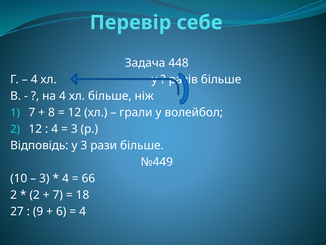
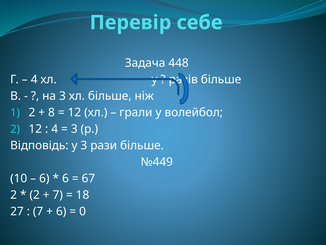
на 4: 4 -> 3
7 at (32, 112): 7 -> 2
3 at (44, 178): 3 -> 6
4 at (65, 178): 4 -> 6
66: 66 -> 67
9 at (38, 211): 9 -> 7
4 at (83, 211): 4 -> 0
